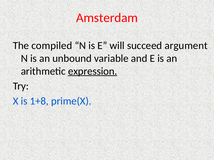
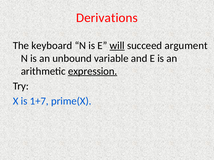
Amsterdam: Amsterdam -> Derivations
compiled: compiled -> keyboard
will underline: none -> present
1+8: 1+8 -> 1+7
